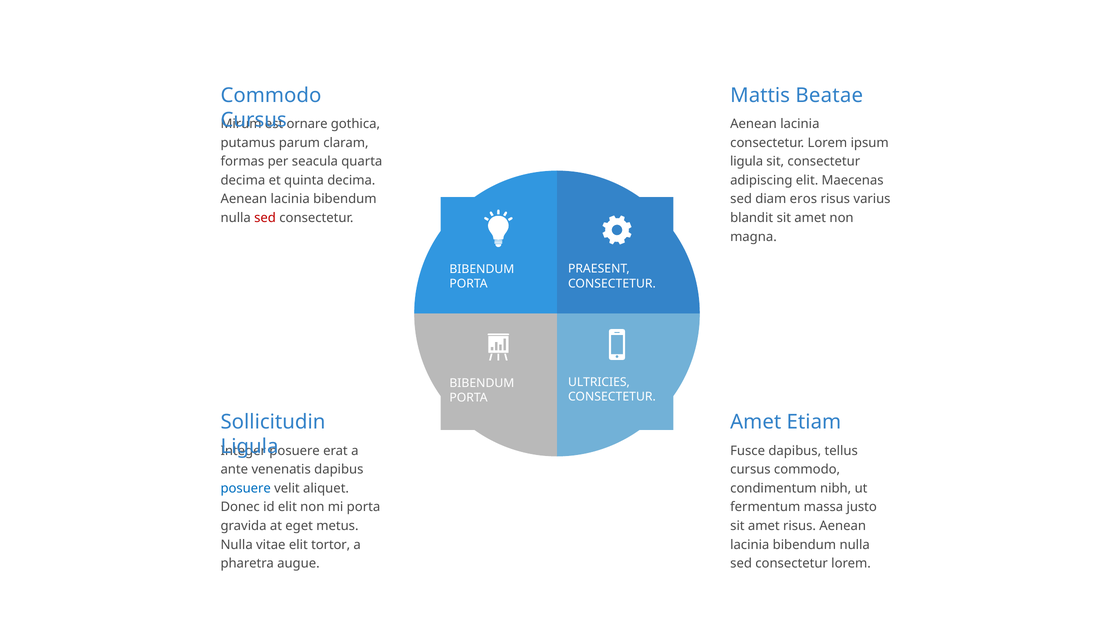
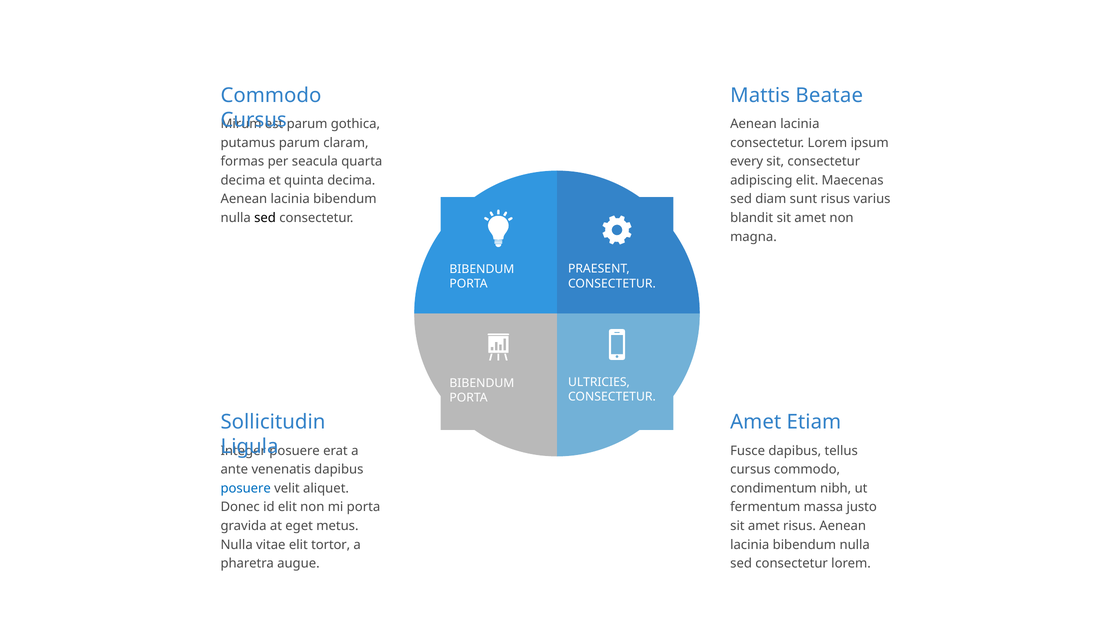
ornare at (307, 124): ornare -> parum
ligula at (747, 161): ligula -> every
eros: eros -> sunt
sed at (265, 218) colour: red -> black
